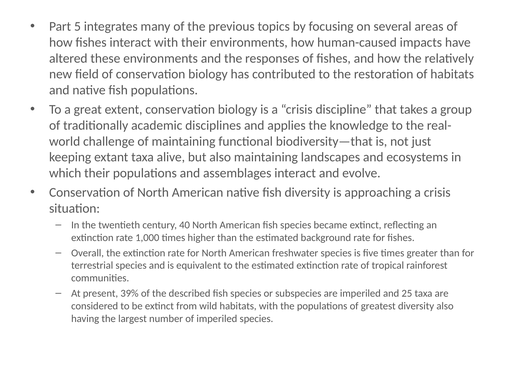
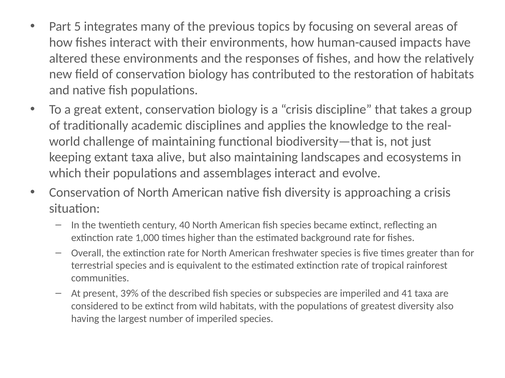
25: 25 -> 41
